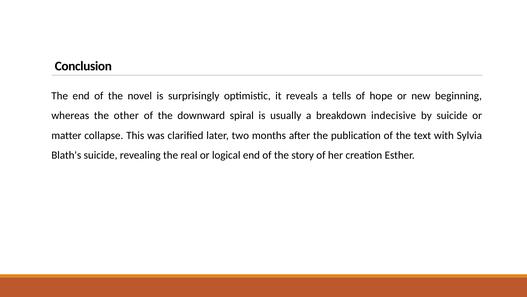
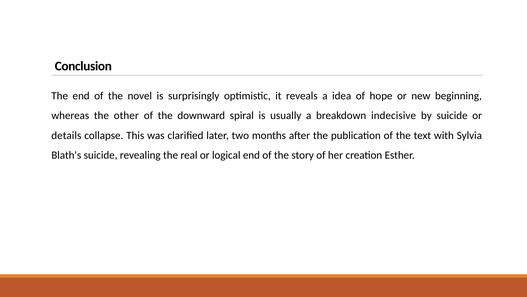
tells: tells -> idea
matter: matter -> details
